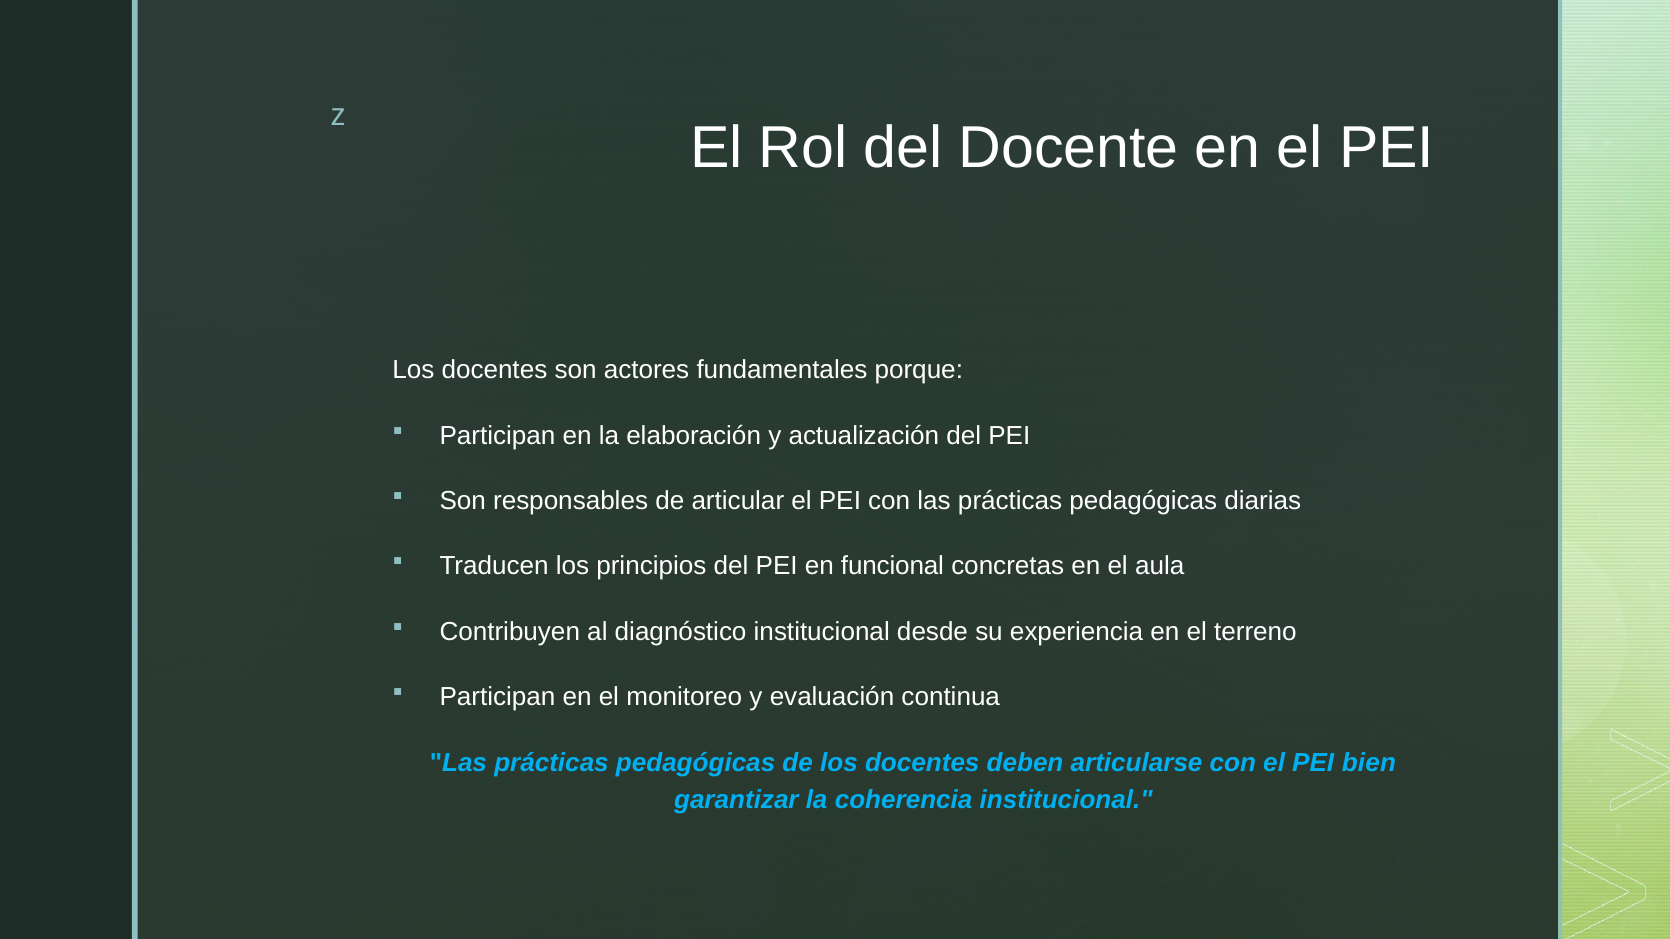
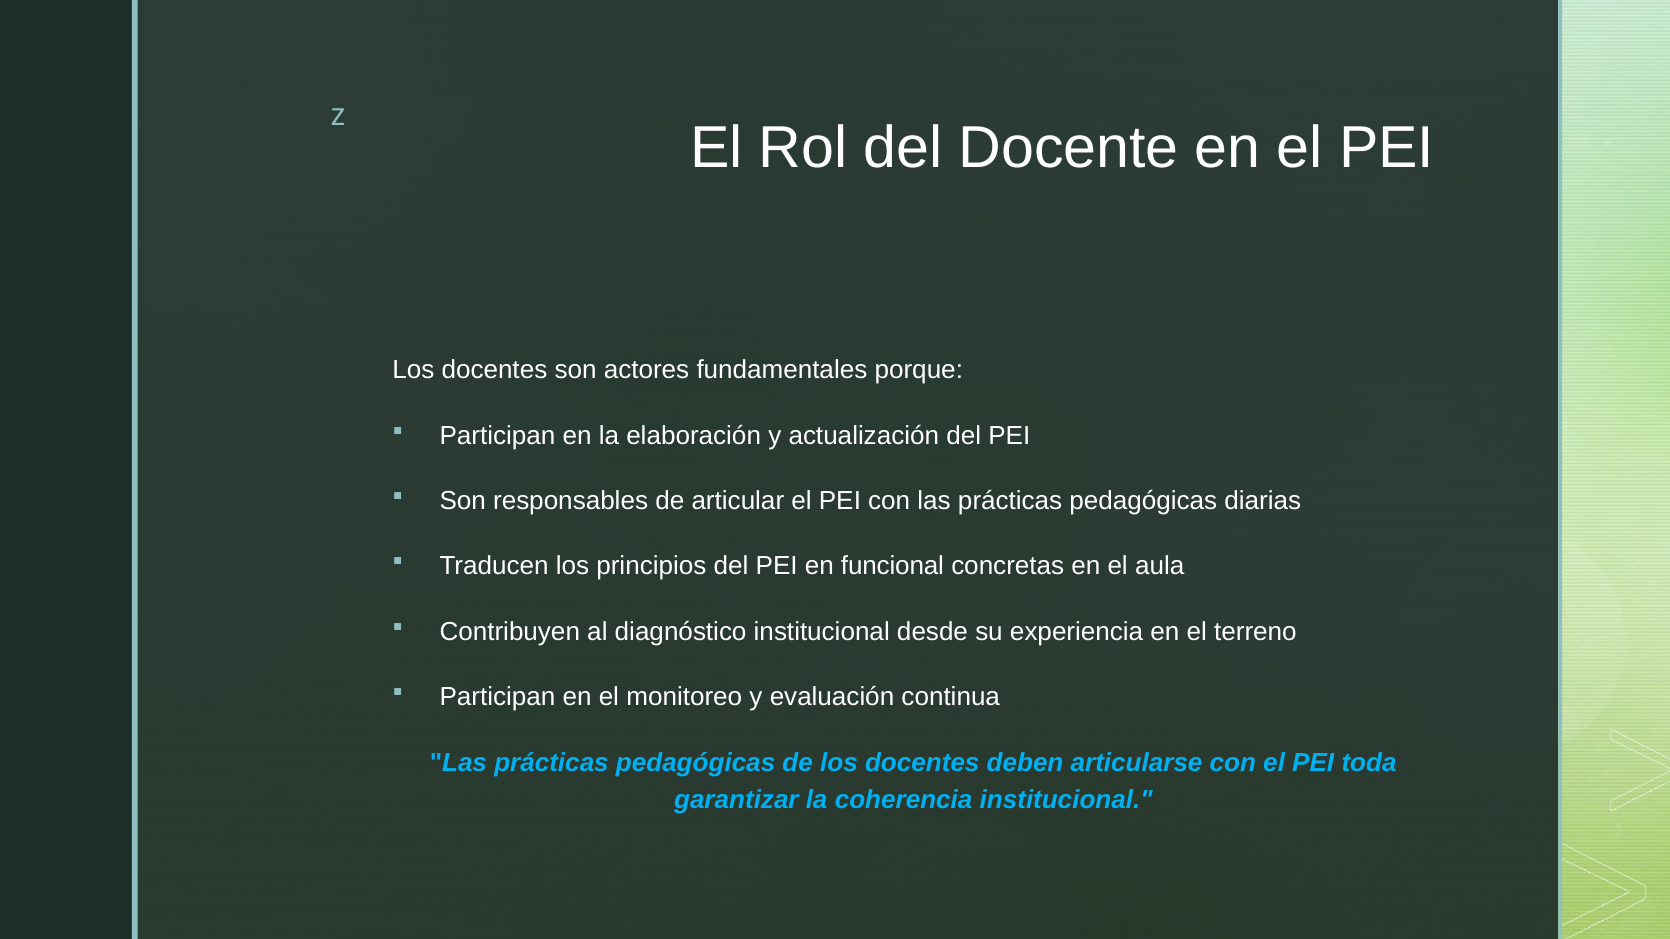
bien: bien -> toda
